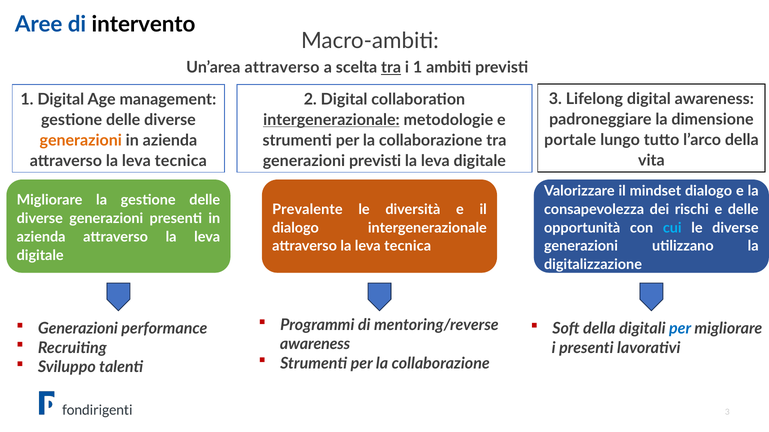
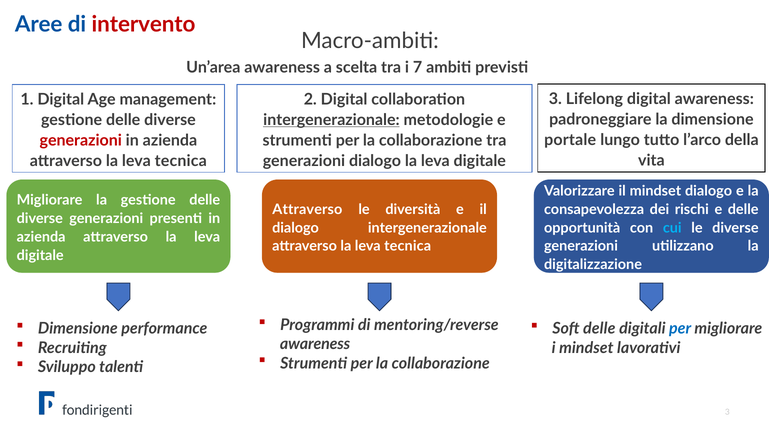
intervento colour: black -> red
Un’area attraverso: attraverso -> awareness
tra at (391, 68) underline: present -> none
i 1: 1 -> 7
generazioni at (81, 141) colour: orange -> red
generazioni previsti: previsti -> dialogo
Prevalente at (307, 210): Prevalente -> Attraverso
Generazioni at (78, 329): Generazioni -> Dimensione
Soft della: della -> delle
i presenti: presenti -> mindset
